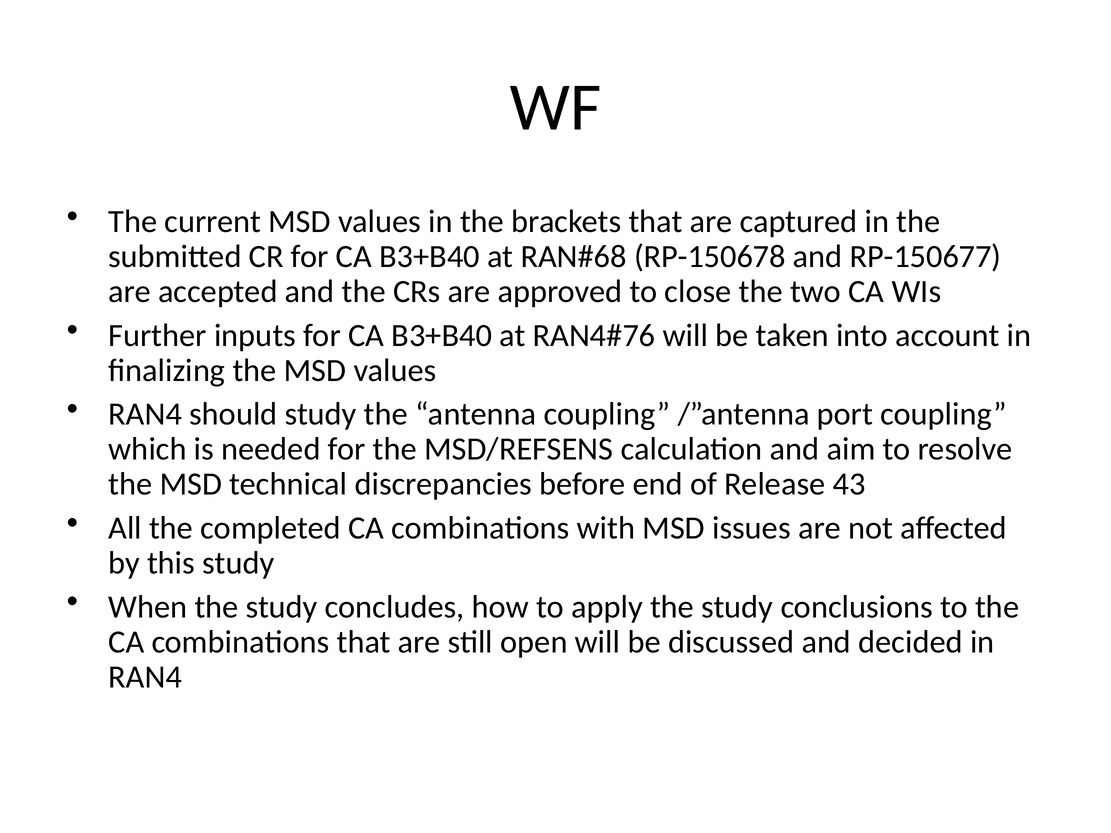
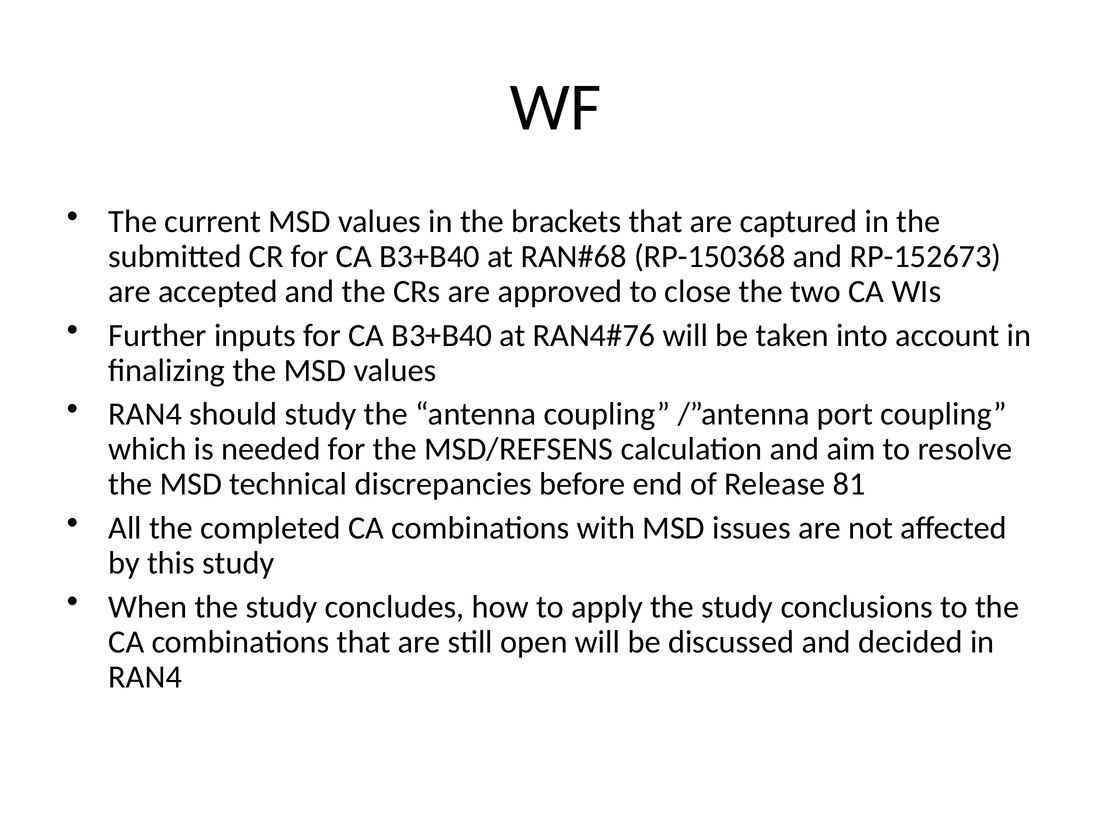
RP-150678: RP-150678 -> RP-150368
RP-150677: RP-150677 -> RP-152673
43: 43 -> 81
